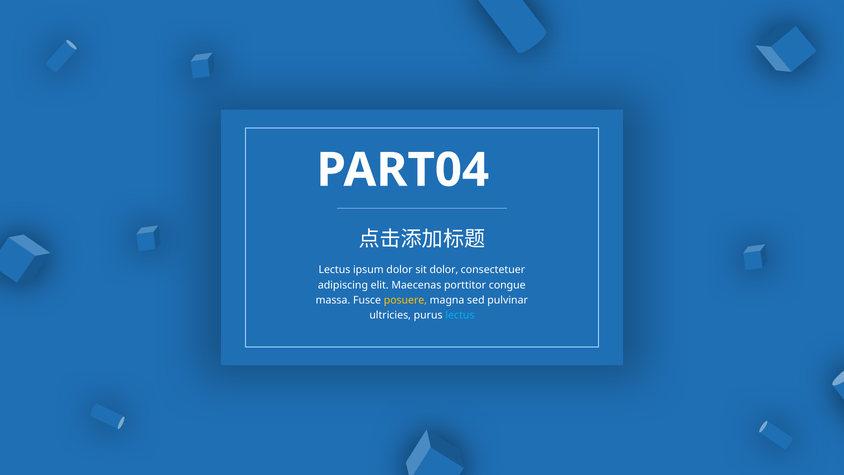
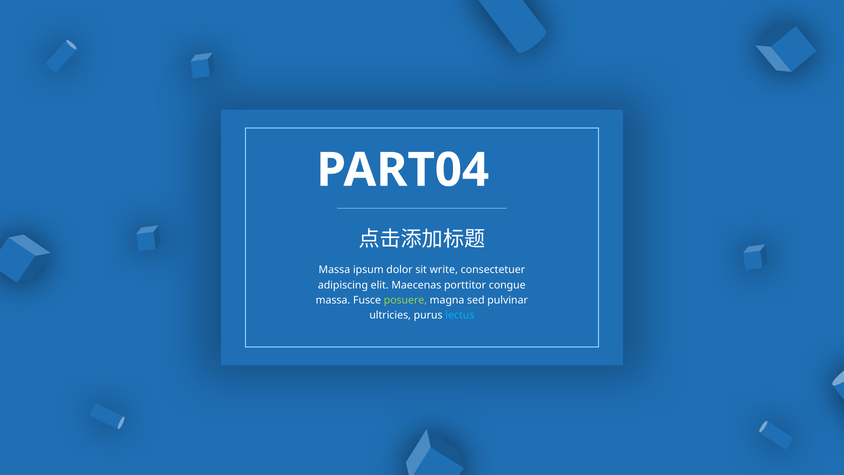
Lectus at (334, 270): Lectus -> Massa
sit dolor: dolor -> write
posuere colour: yellow -> light green
